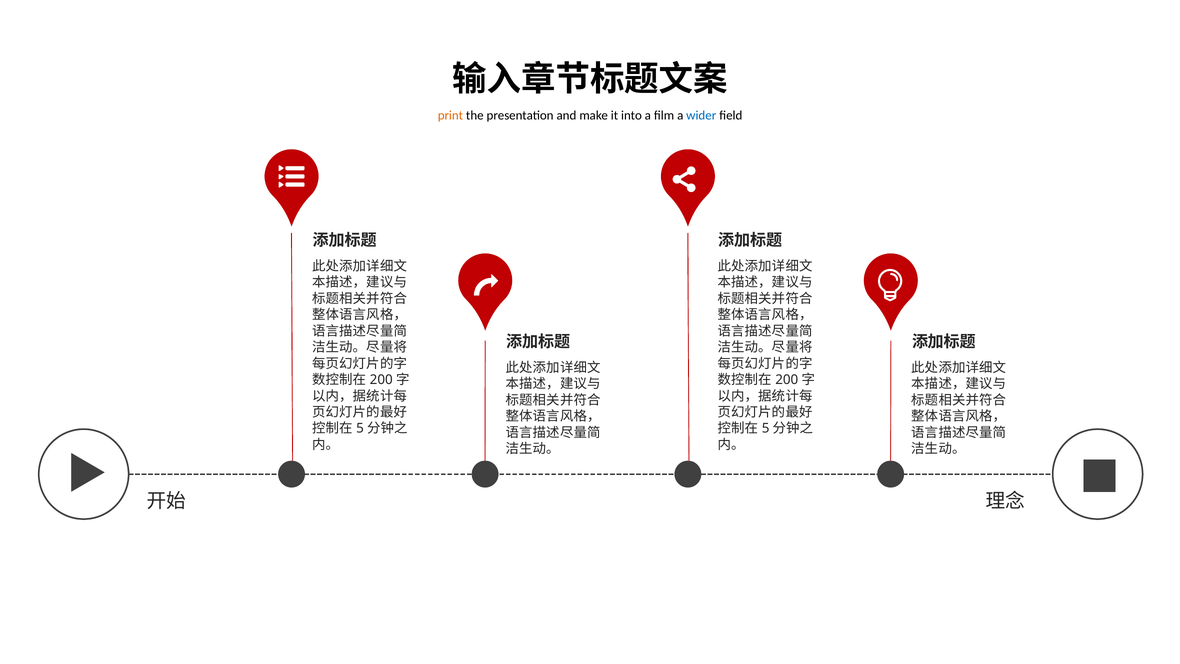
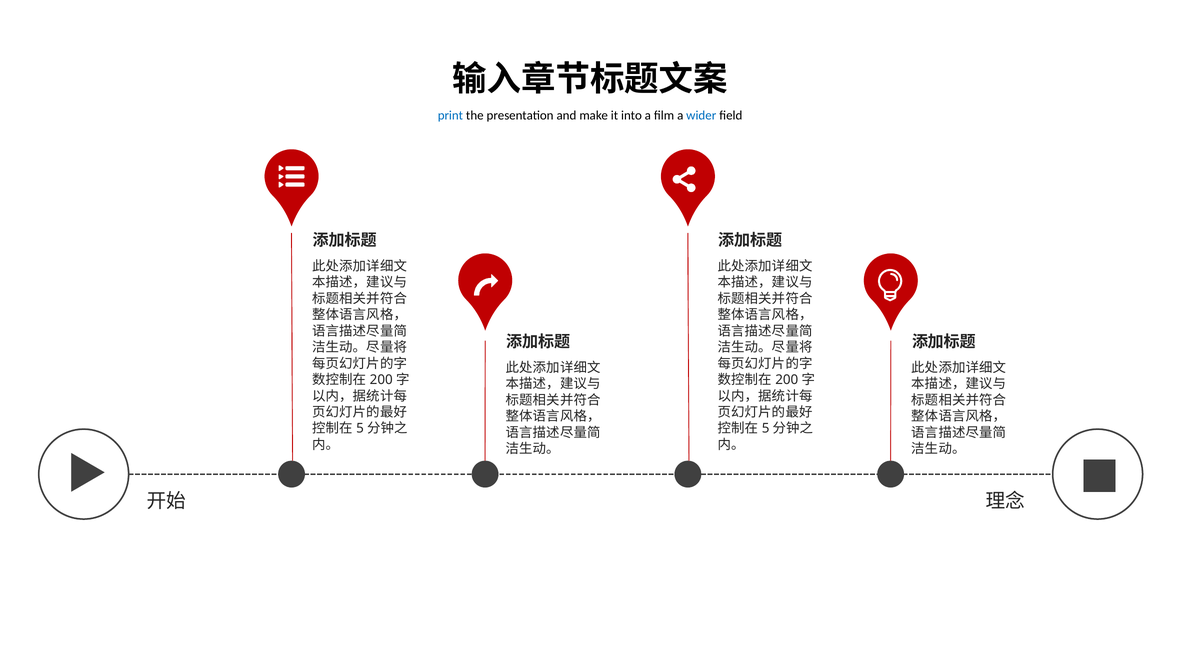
print colour: orange -> blue
